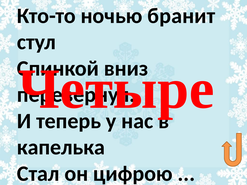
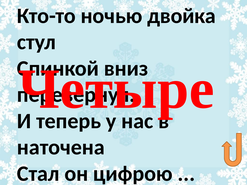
бранит: бранит -> двойка
капелька: капелька -> наточена
